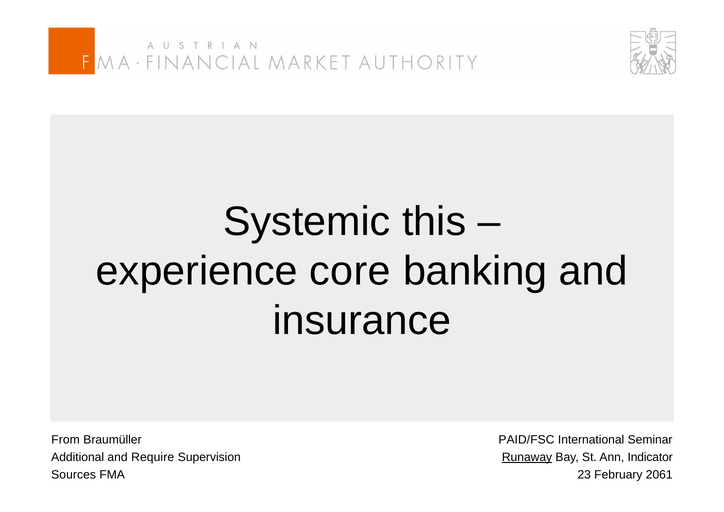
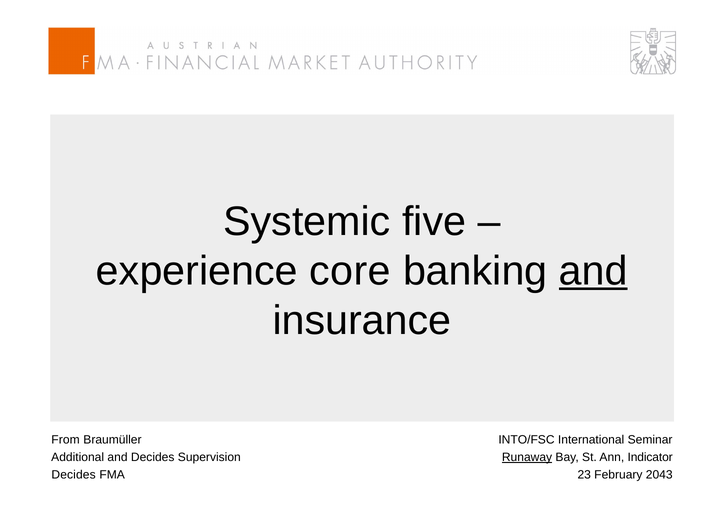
this: this -> five
and at (593, 271) underline: none -> present
PAID/FSC: PAID/FSC -> INTO/FSC
and Require: Require -> Decides
Sources at (74, 475): Sources -> Decides
2061: 2061 -> 2043
